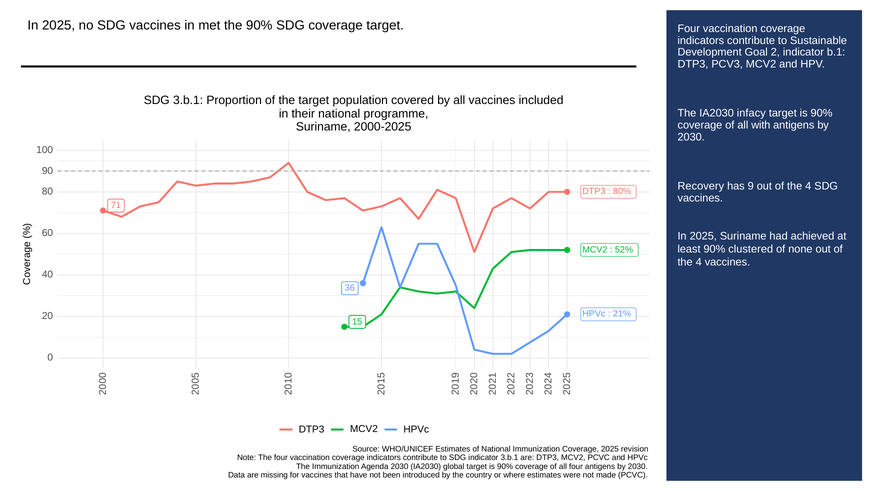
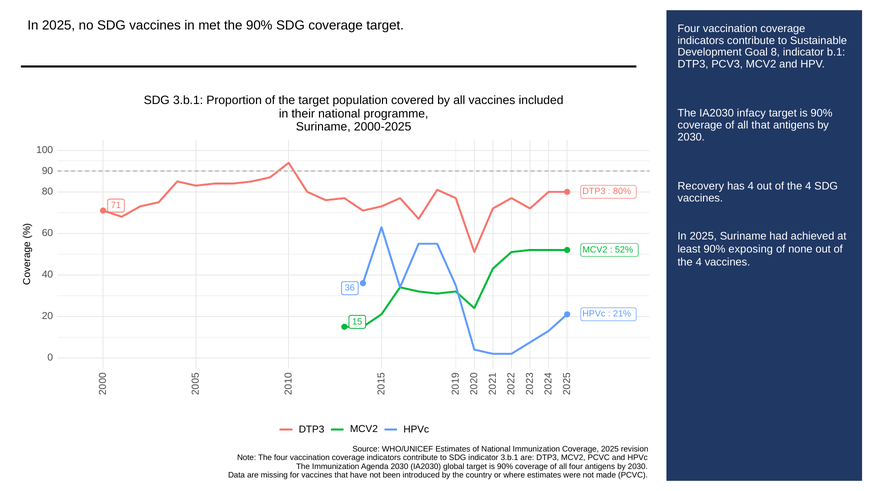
Goal 2: 2 -> 8
all with: with -> that
has 9: 9 -> 4
clustered: clustered -> exposing
